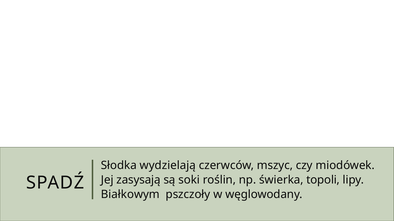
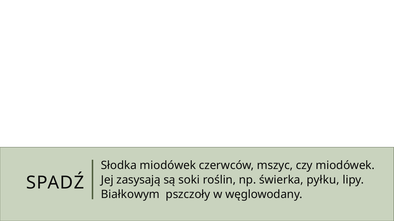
Słodka wydzielają: wydzielają -> miodówek
topoli: topoli -> pyłku
